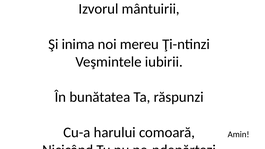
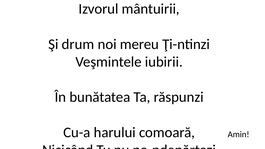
inima: inima -> drum
